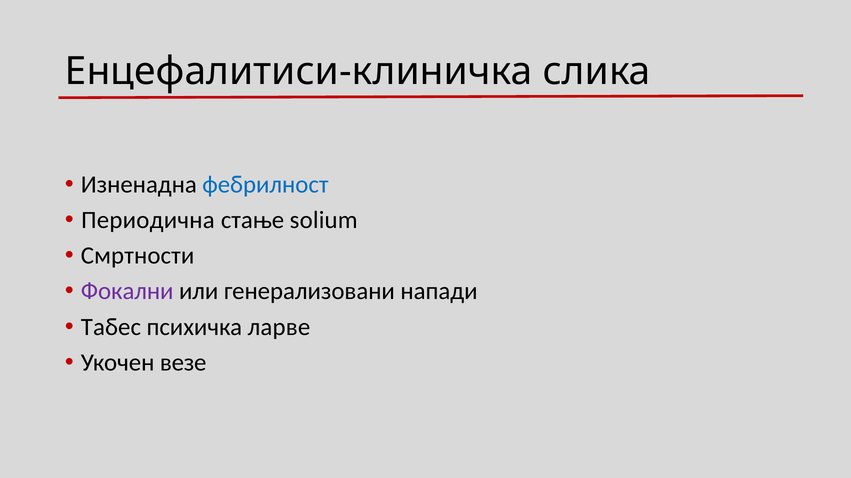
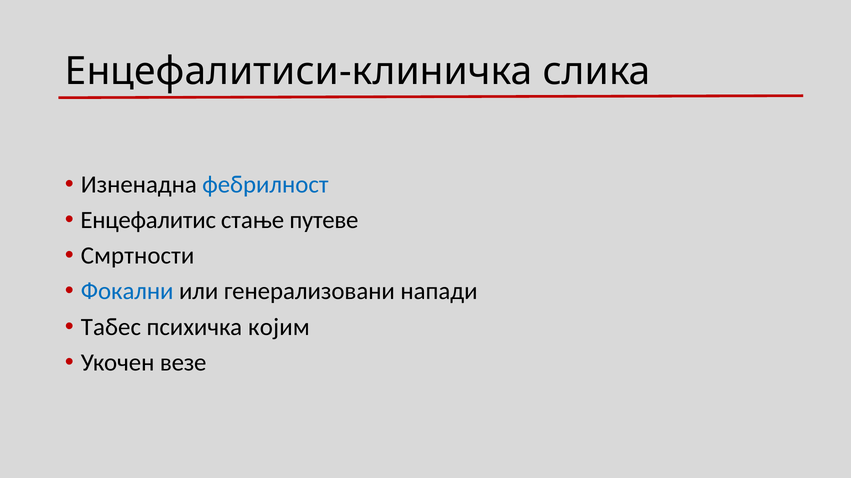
Периодична: Периодична -> Енцефалитис
solium: solium -> путеве
Фокални colour: purple -> blue
ларве: ларве -> којим
